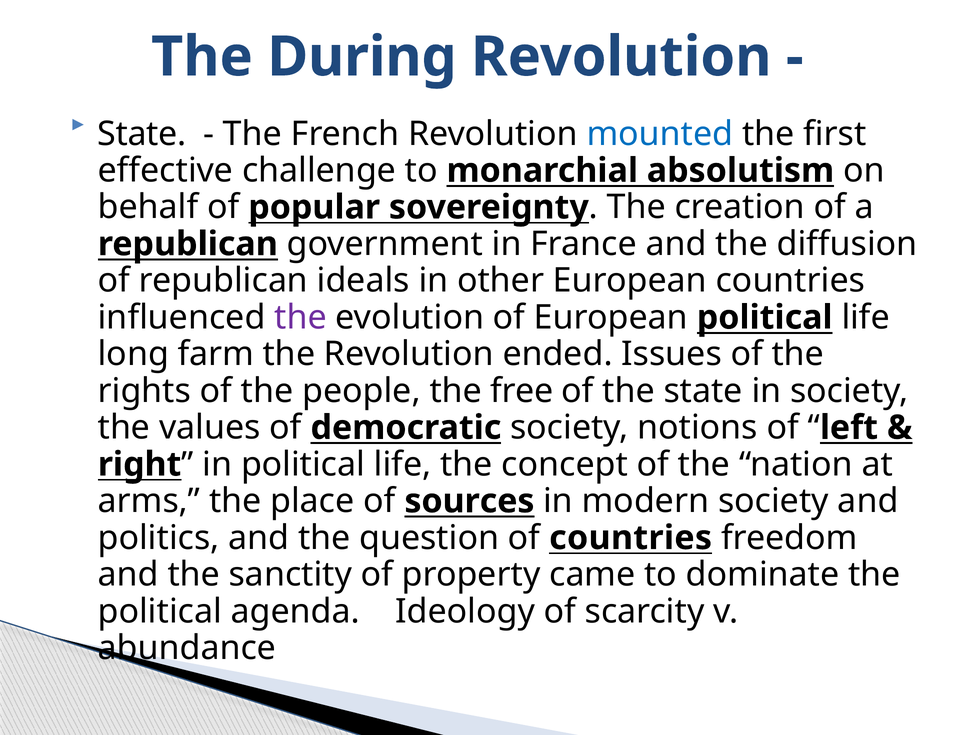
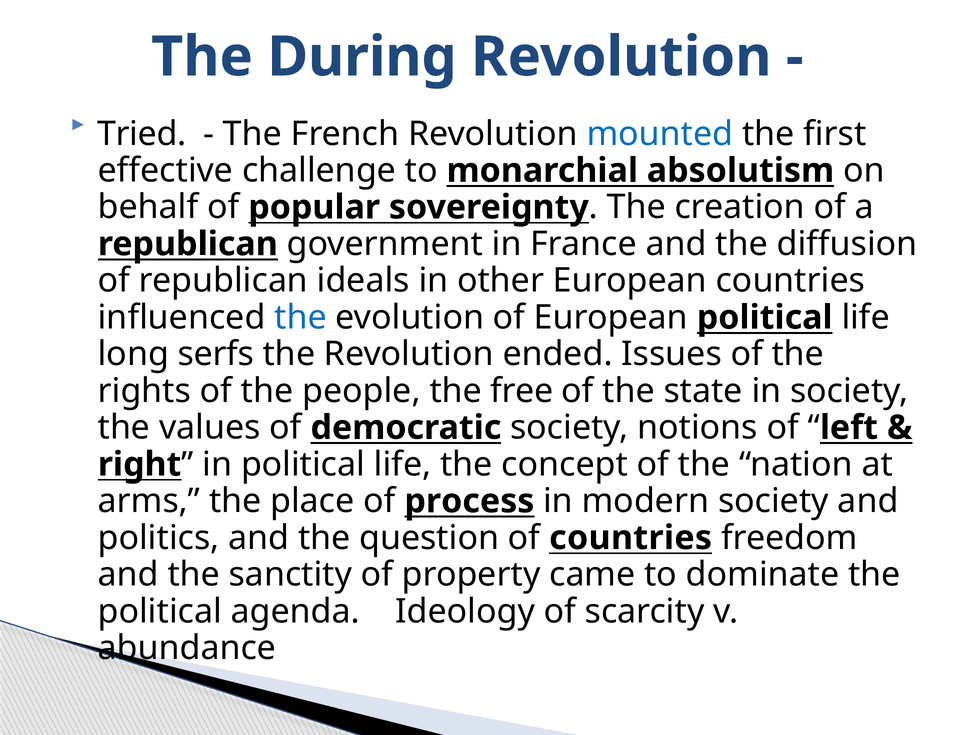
State at (142, 134): State -> Tried
the at (300, 317) colour: purple -> blue
farm: farm -> serfs
sources: sources -> process
